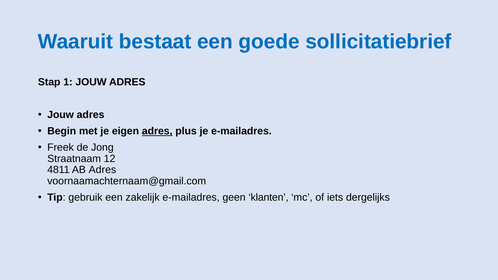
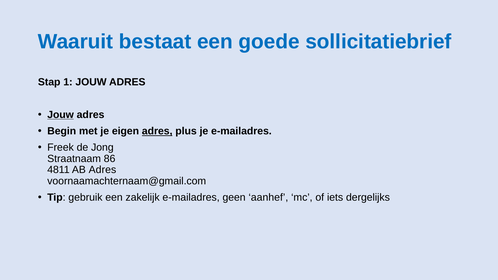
Jouw at (61, 115) underline: none -> present
12: 12 -> 86
klanten: klanten -> aanhef
